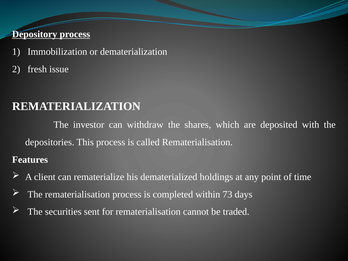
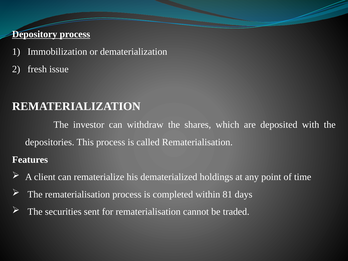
73: 73 -> 81
